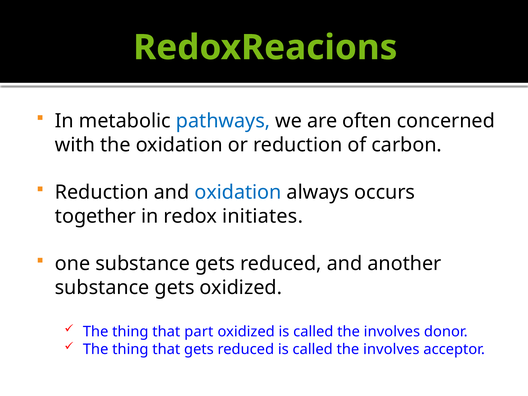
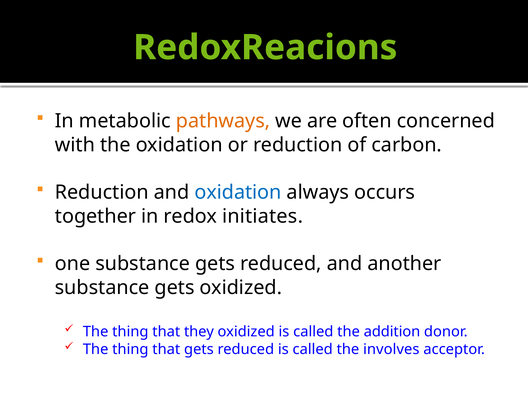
pathways colour: blue -> orange
part: part -> they
involves at (392, 332): involves -> addition
